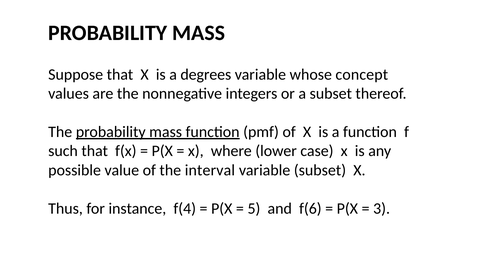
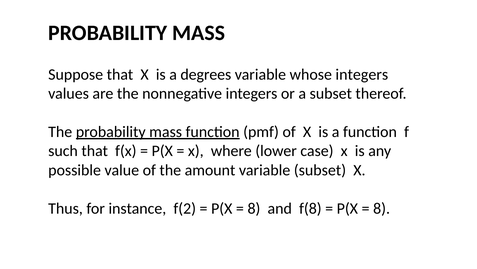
whose concept: concept -> integers
interval: interval -> amount
f(4: f(4 -> f(2
5 at (254, 208): 5 -> 8
f(6: f(6 -> f(8
3 at (382, 208): 3 -> 8
